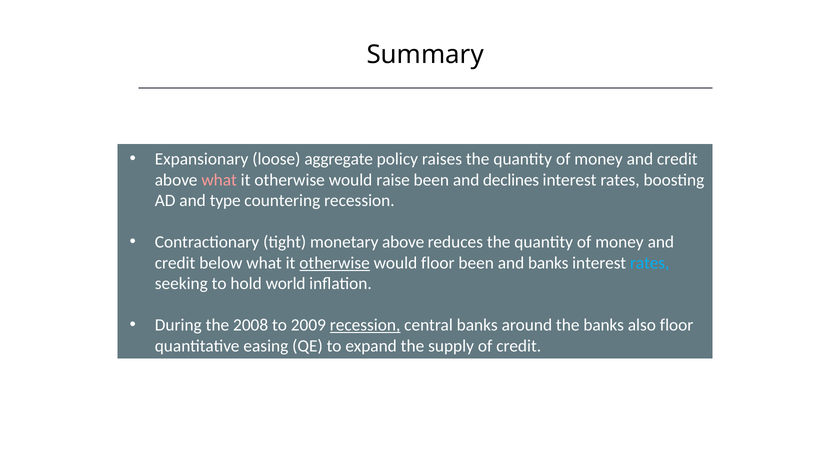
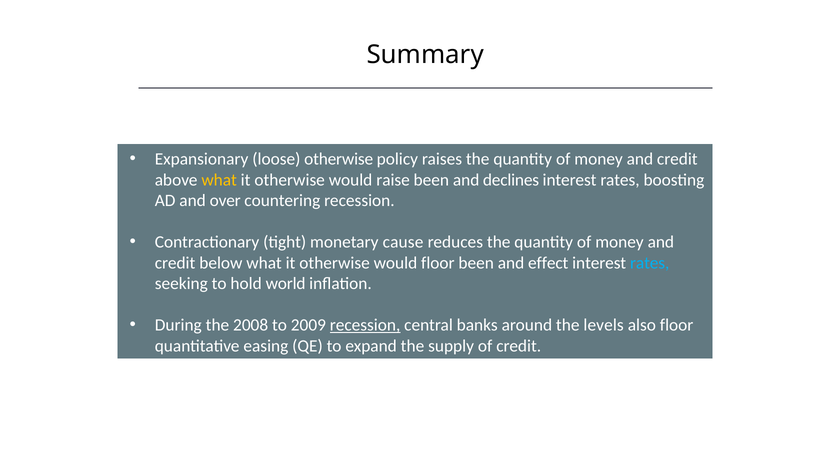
loose aggregate: aggregate -> otherwise
what at (219, 180) colour: pink -> yellow
type: type -> over
monetary above: above -> cause
otherwise at (335, 263) underline: present -> none
and banks: banks -> effect
the banks: banks -> levels
